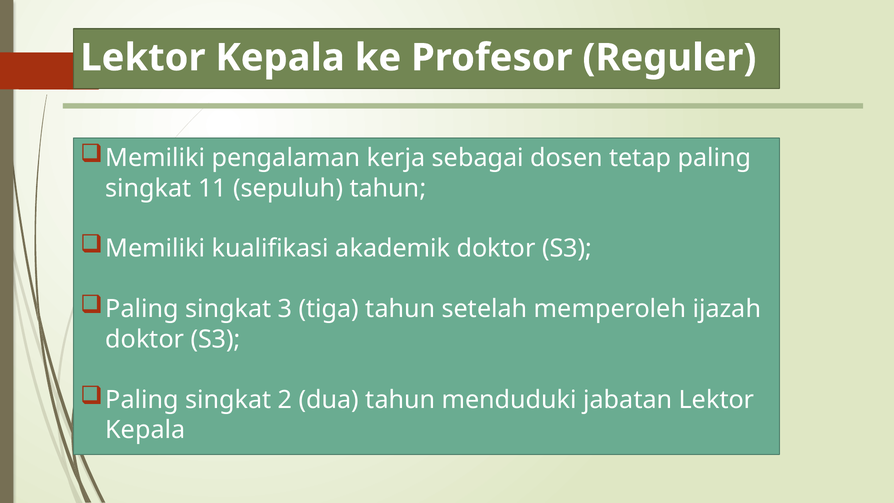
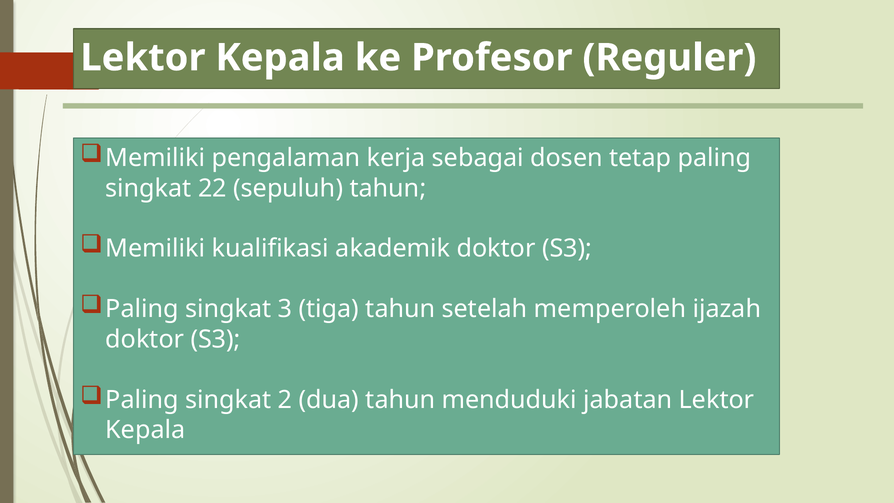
11: 11 -> 22
